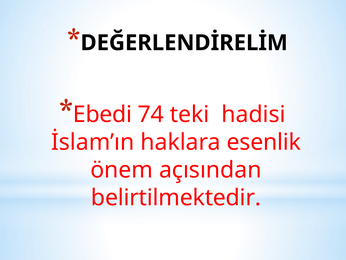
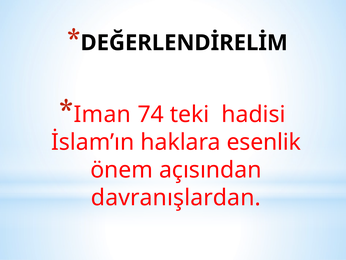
Ebedi: Ebedi -> Iman
belirtilmektedir: belirtilmektedir -> davranışlardan
